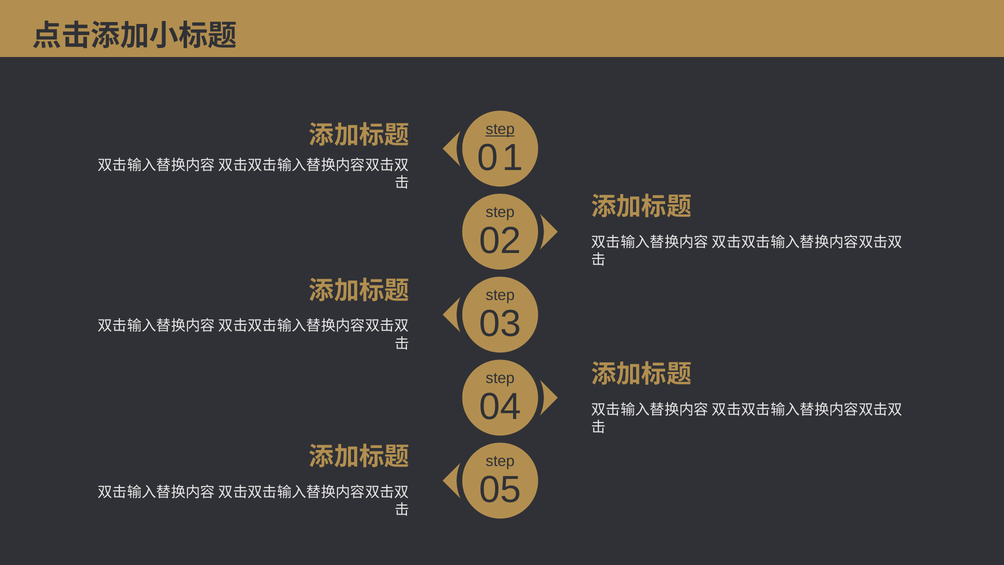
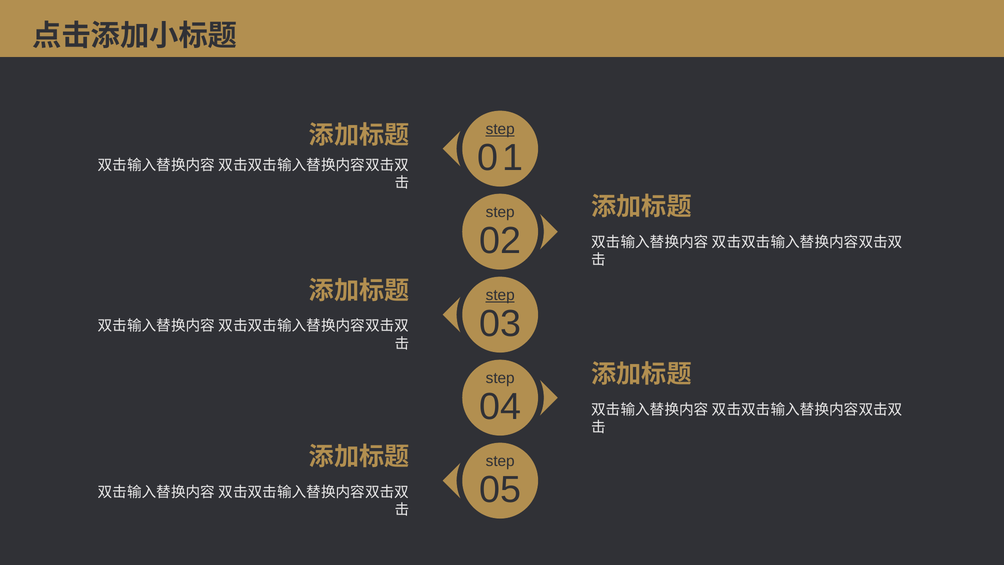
step at (500, 295) underline: none -> present
